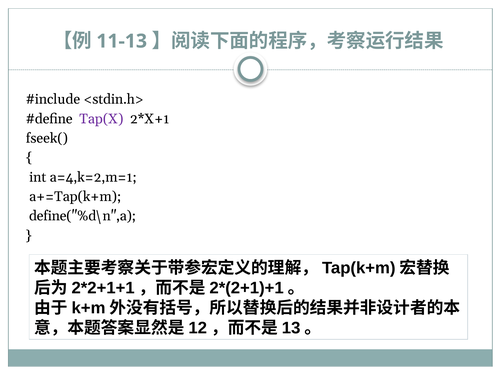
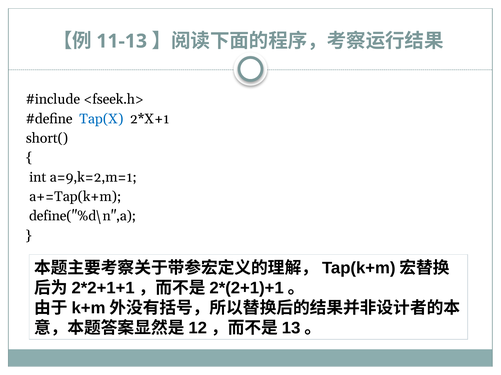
<stdin.h>: <stdin.h> -> <fseek.h>
Tap(X colour: purple -> blue
fseek(: fseek( -> short(
a=4,k=2,m=1: a=4,k=2,m=1 -> a=9,k=2,m=1
